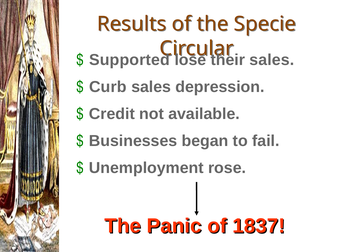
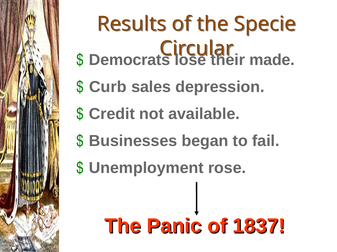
Supported: Supported -> Democrats
sales at (272, 60): sales -> made
